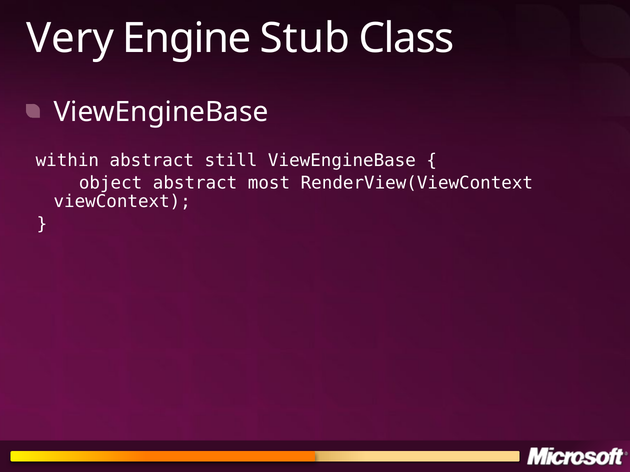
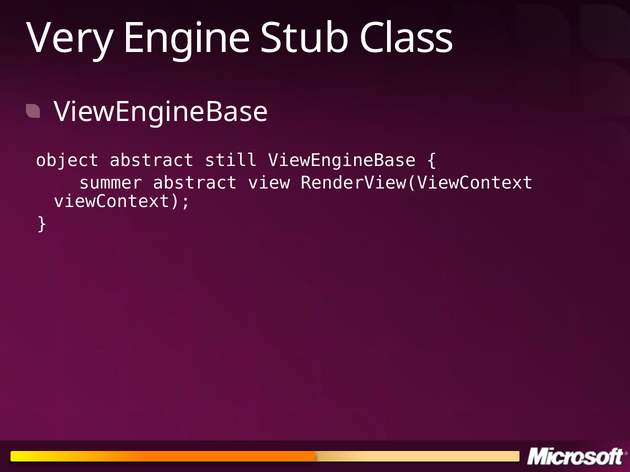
within: within -> object
object: object -> summer
most: most -> view
